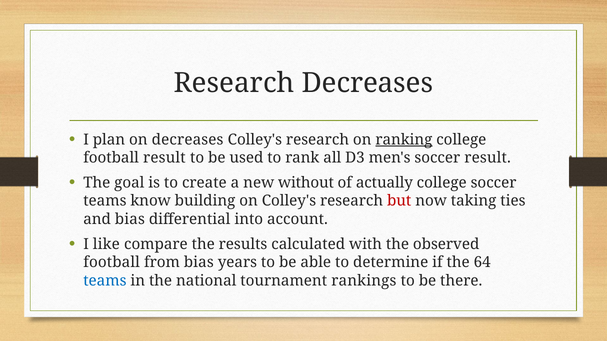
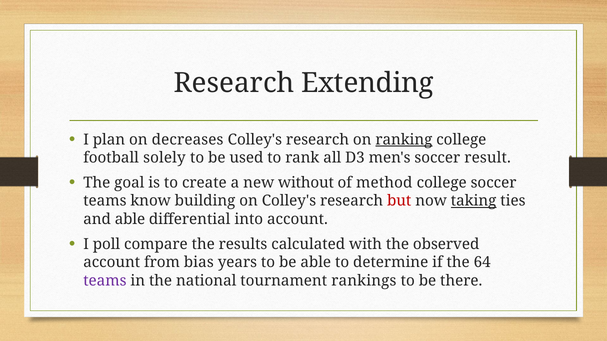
Research Decreases: Decreases -> Extending
football result: result -> solely
actually: actually -> method
taking underline: none -> present
and bias: bias -> able
like: like -> poll
football at (112, 263): football -> account
teams at (105, 281) colour: blue -> purple
